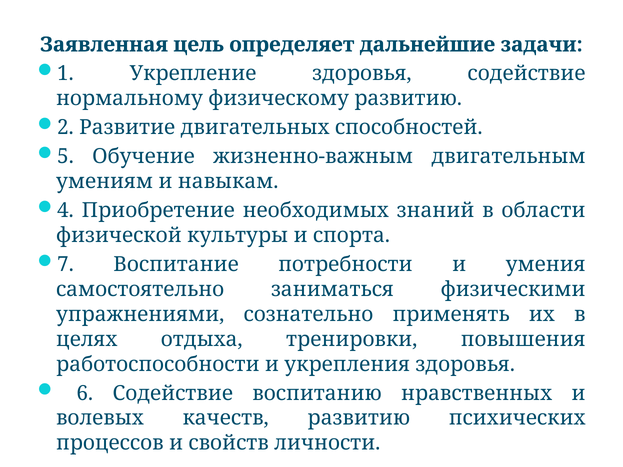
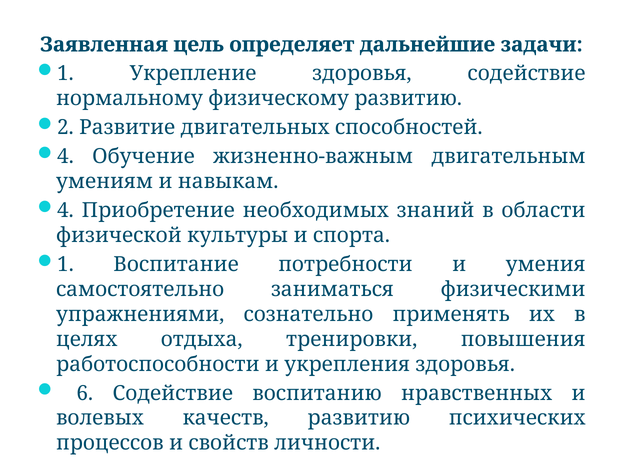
5 at (65, 157): 5 -> 4
7 at (65, 265): 7 -> 1
